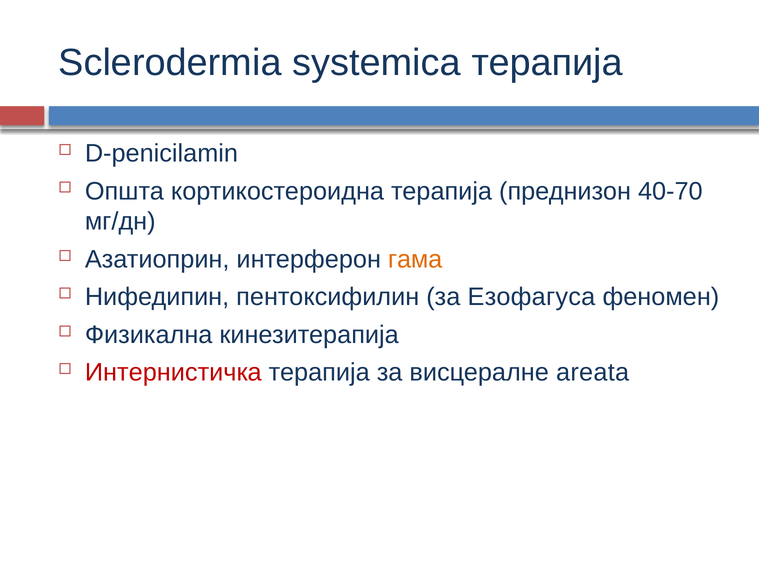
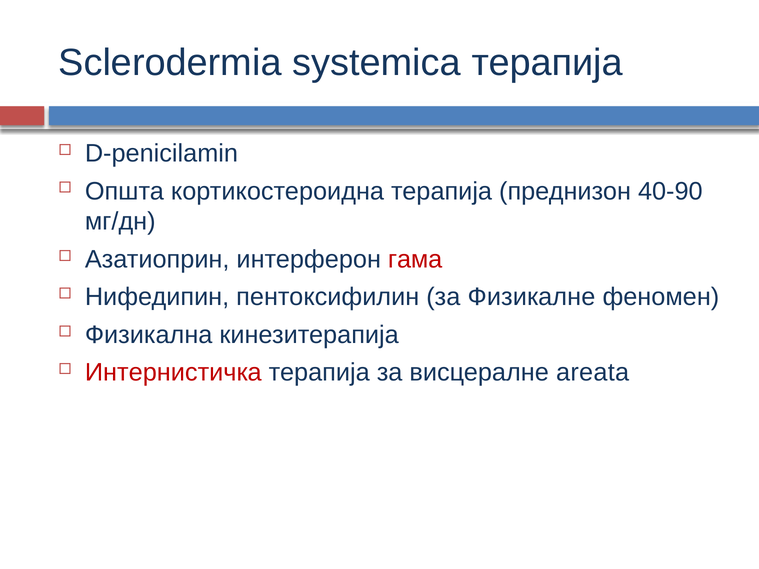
40-70: 40-70 -> 40-90
гама colour: orange -> red
Езофагуса: Езофагуса -> Физикалне
